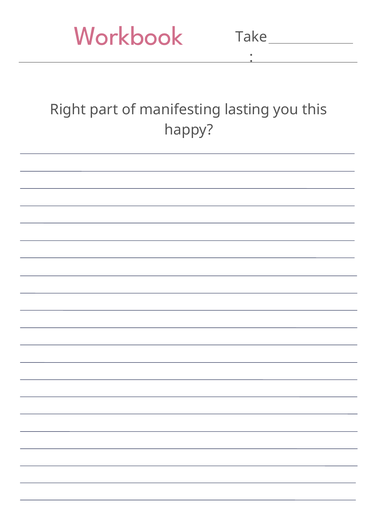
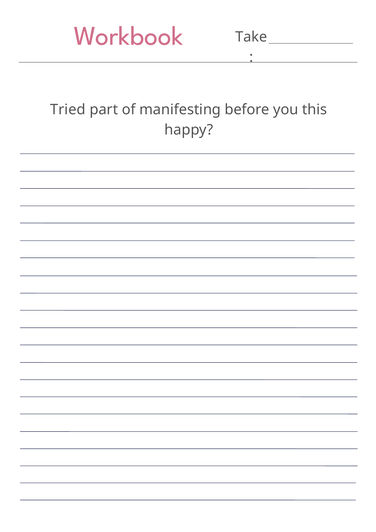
Right: Right -> Tried
lasting: lasting -> before
